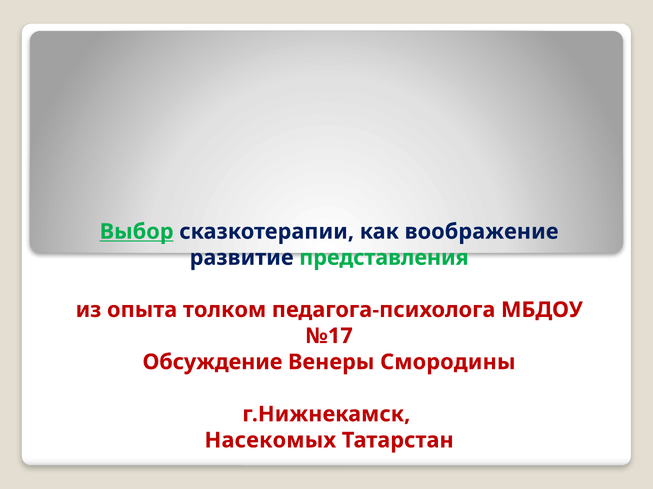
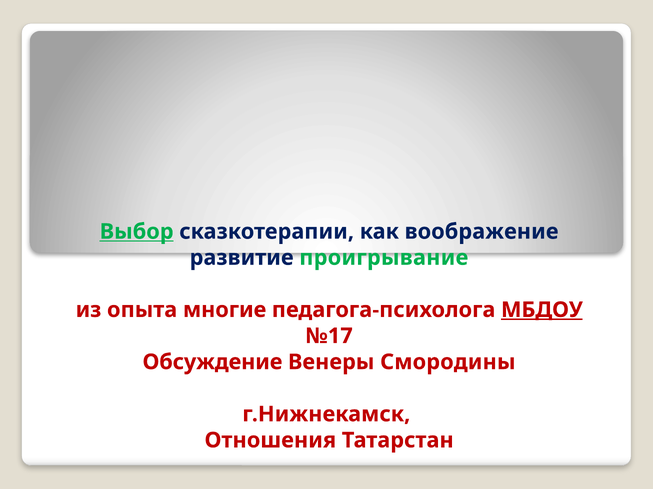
представления: представления -> проигрывание
толком: толком -> многие
МБДОУ underline: none -> present
Насекомых: Насекомых -> Отношения
